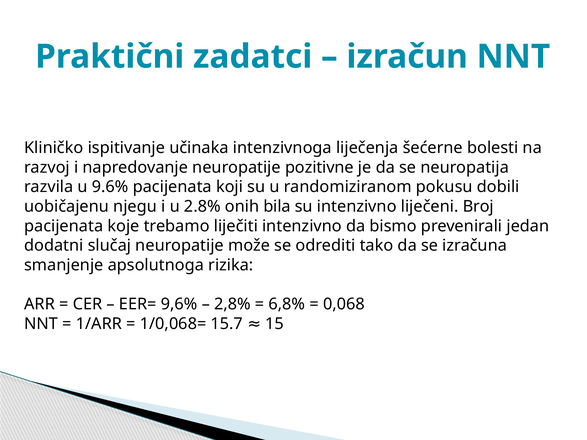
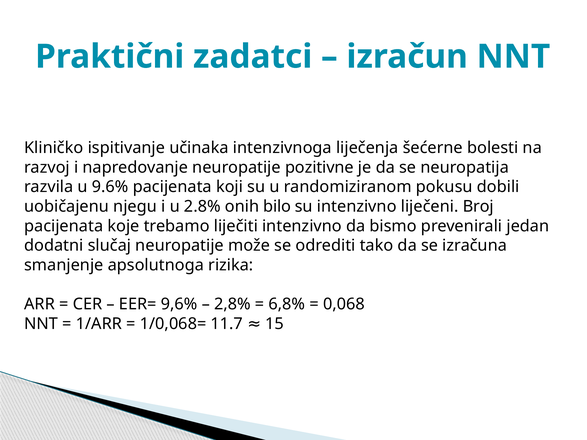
bila: bila -> bilo
15.7: 15.7 -> 11.7
